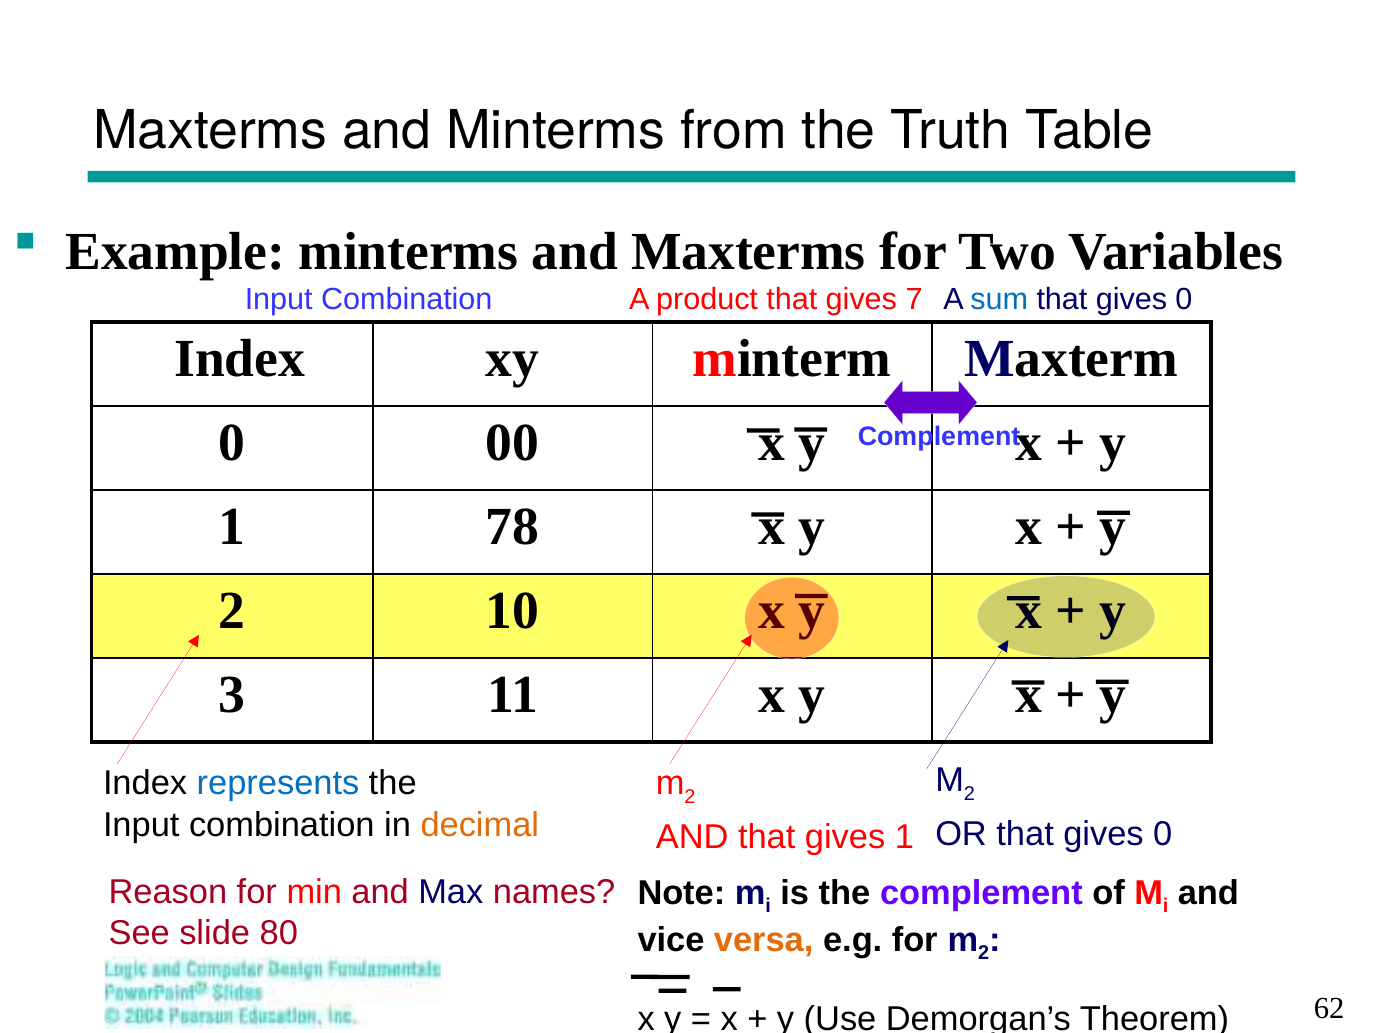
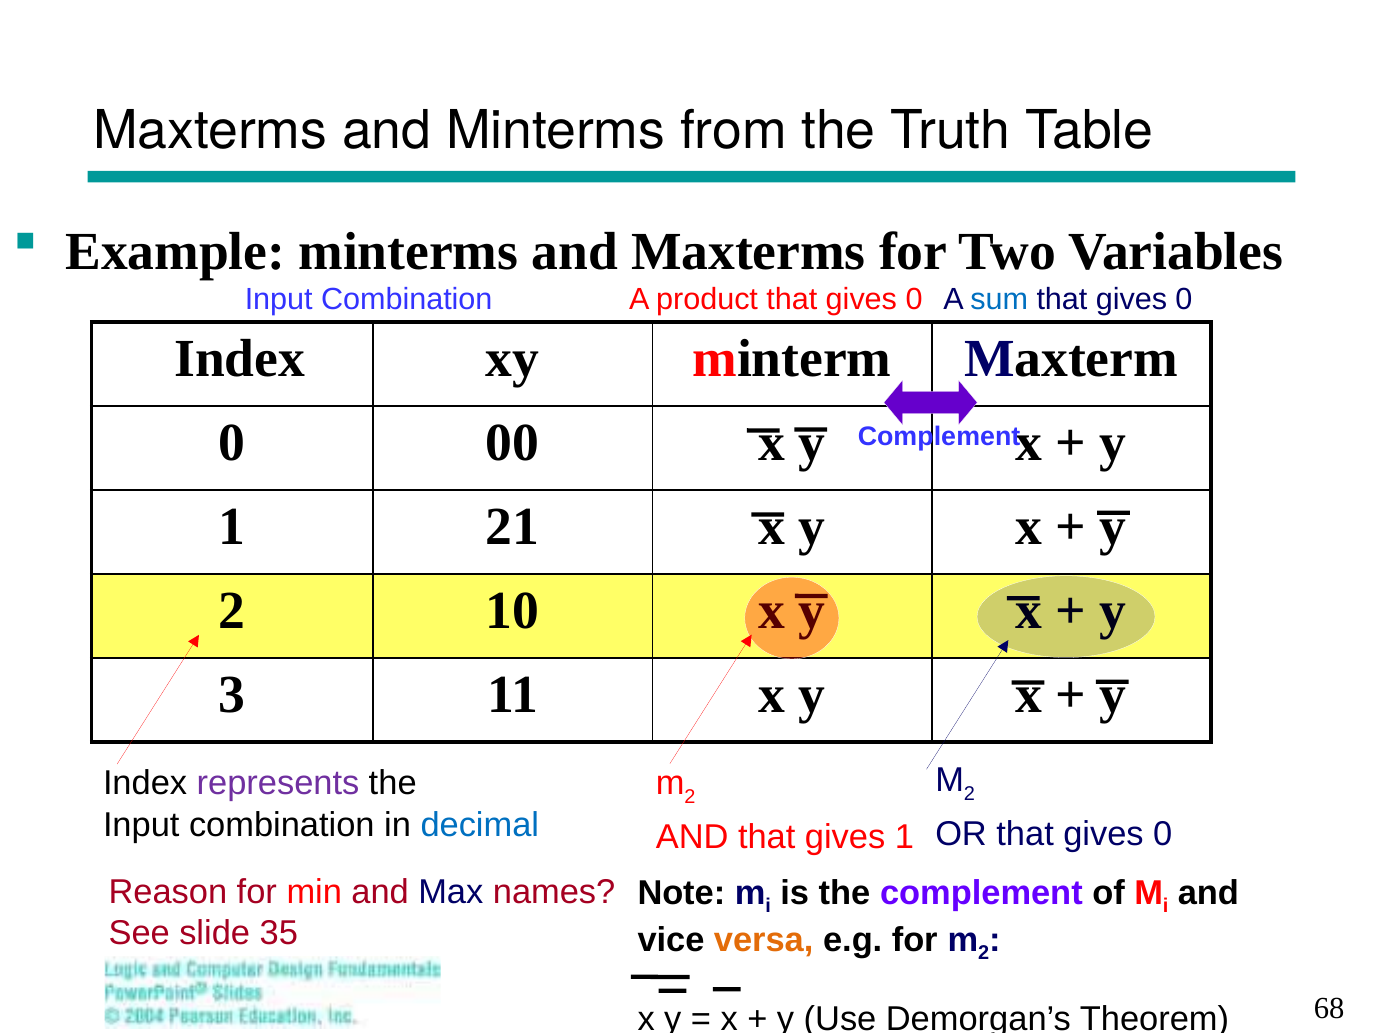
product that gives 7: 7 -> 0
78: 78 -> 21
represents colour: blue -> purple
decimal colour: orange -> blue
80: 80 -> 35
62: 62 -> 68
